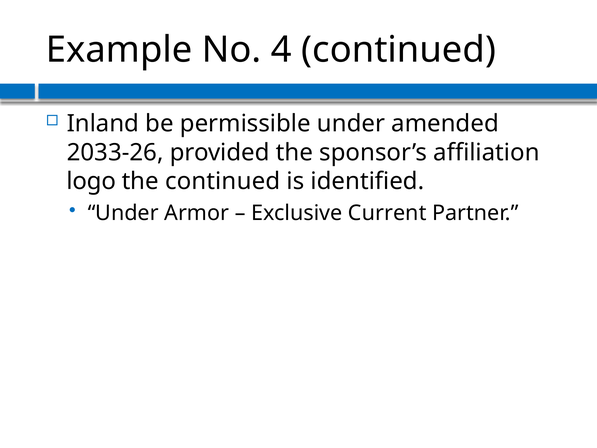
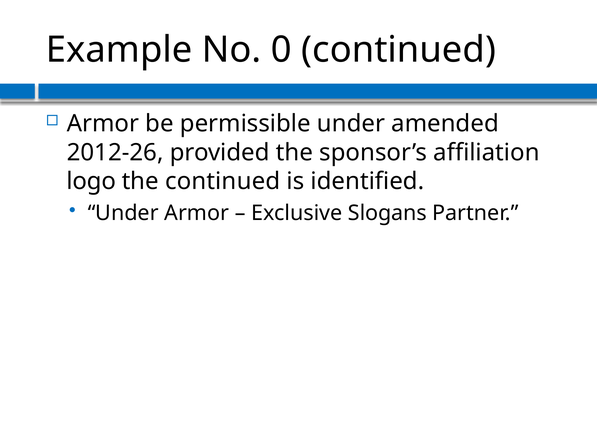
4: 4 -> 0
Inland at (103, 124): Inland -> Armor
2033-26: 2033-26 -> 2012-26
Current: Current -> Slogans
